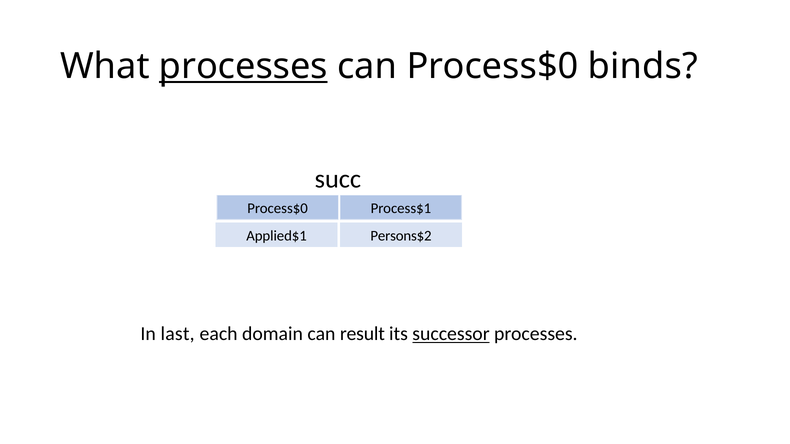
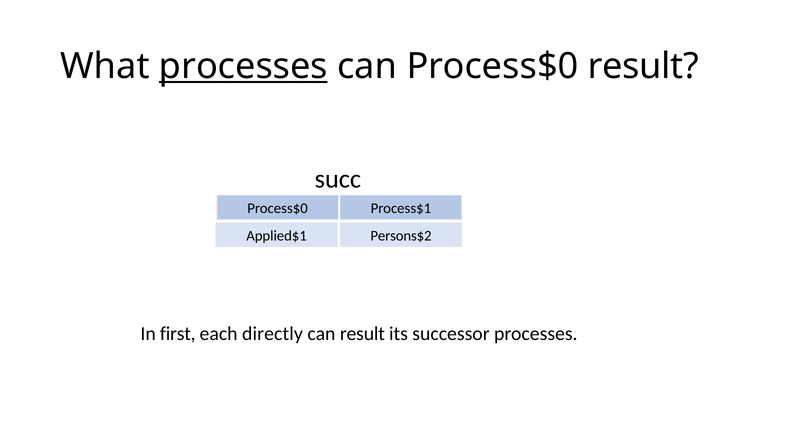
Process$0 binds: binds -> result
last: last -> first
domain: domain -> directly
successor underline: present -> none
